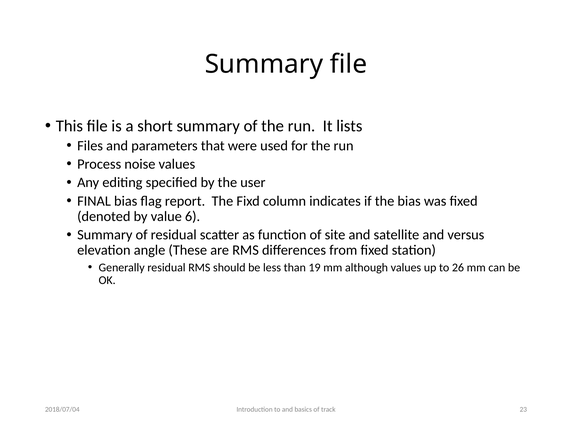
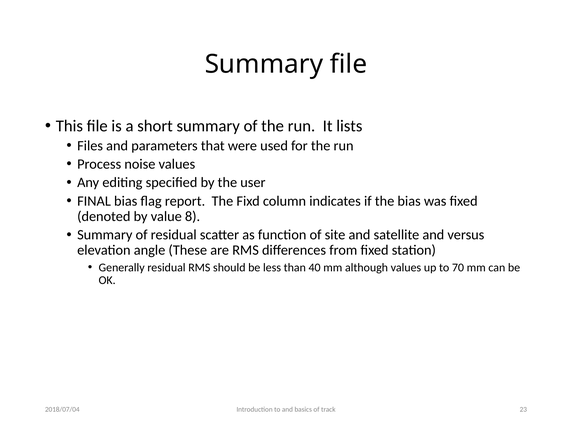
6: 6 -> 8
19: 19 -> 40
26: 26 -> 70
